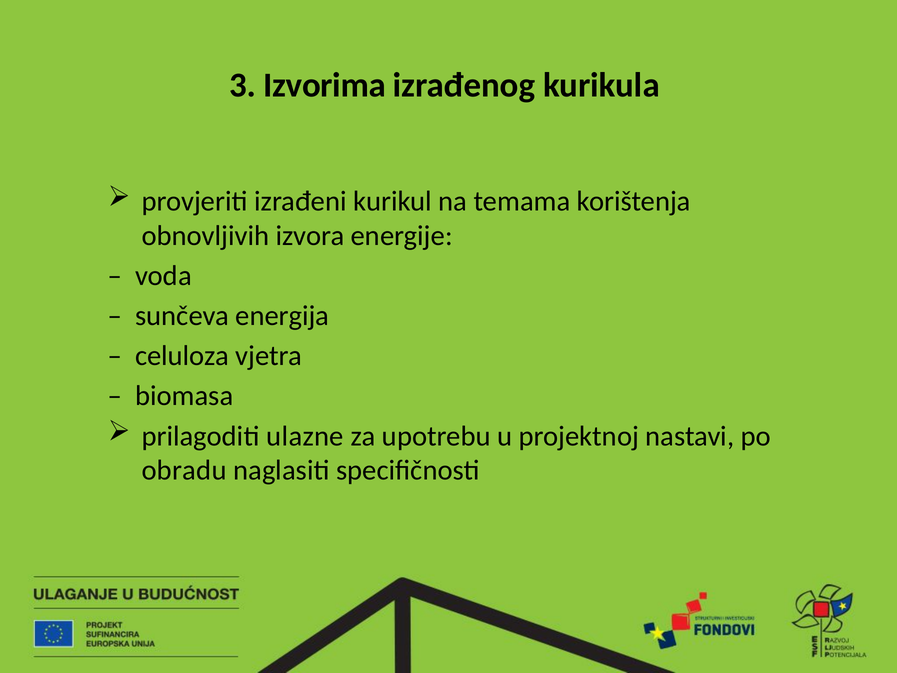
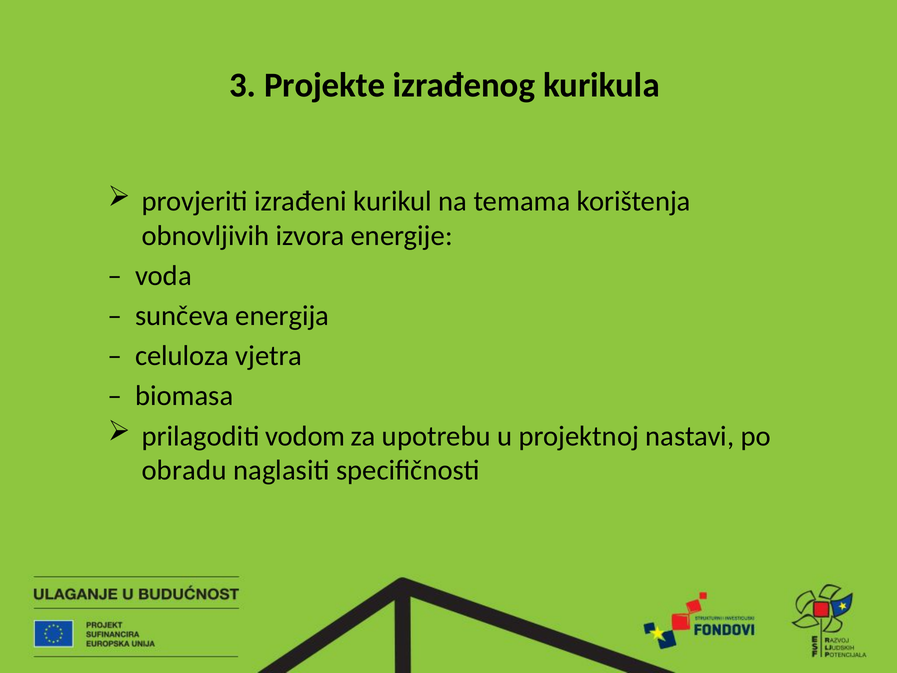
Izvorima: Izvorima -> Projekte
ulazne: ulazne -> vodom
